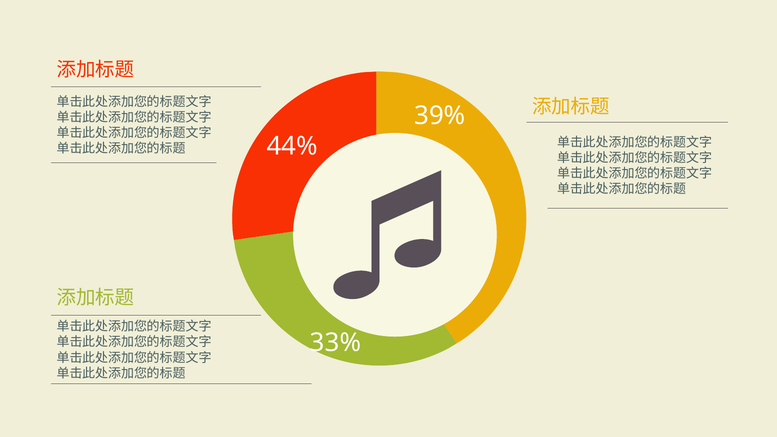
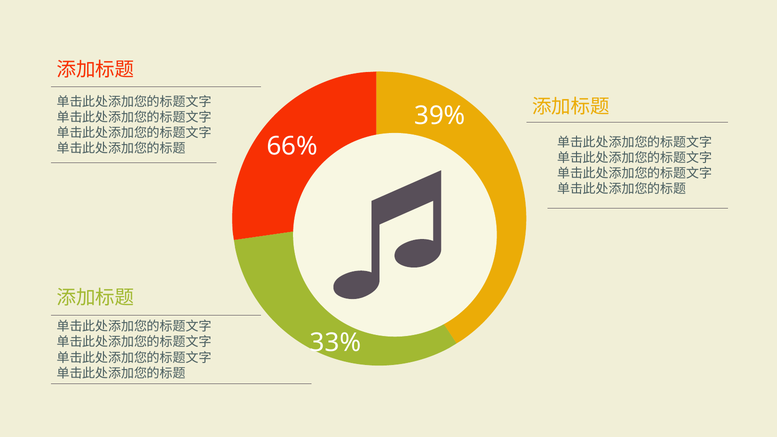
44%: 44% -> 66%
